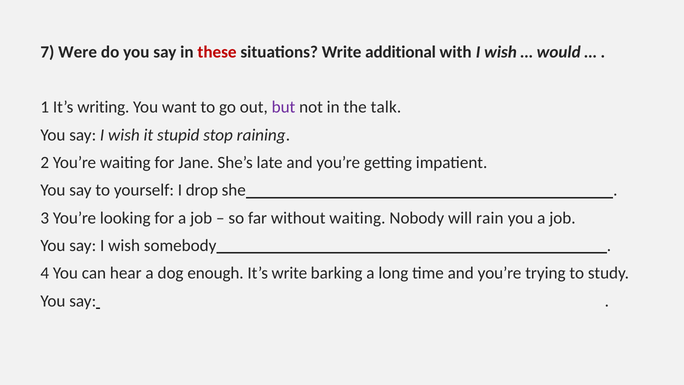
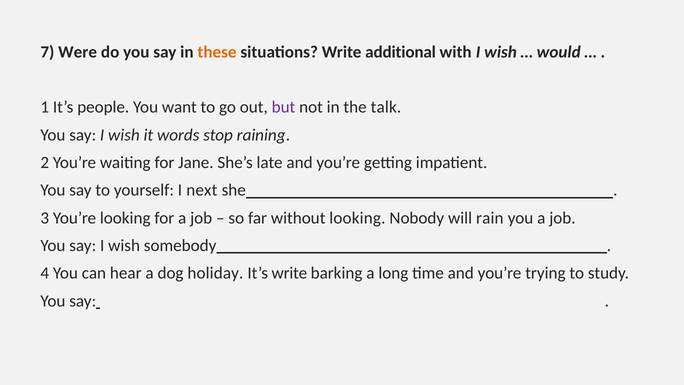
these colour: red -> orange
writing: writing -> people
stupid: stupid -> words
drop: drop -> next
without waiting: waiting -> looking
enough: enough -> holiday
